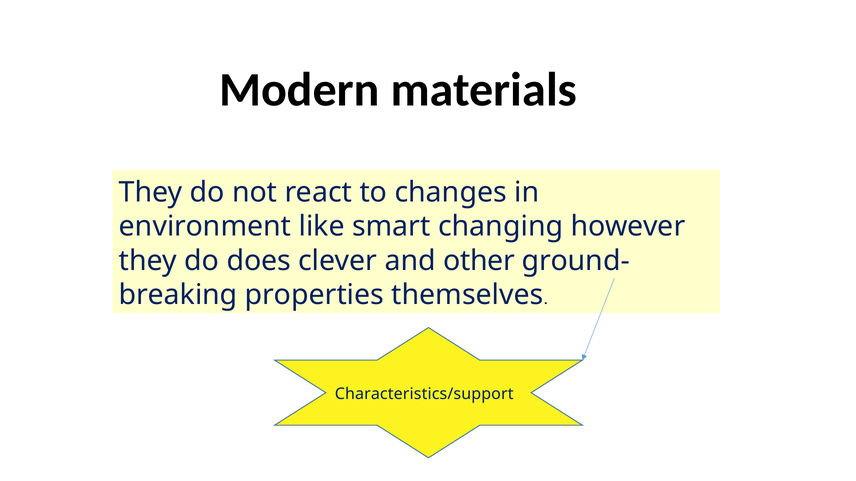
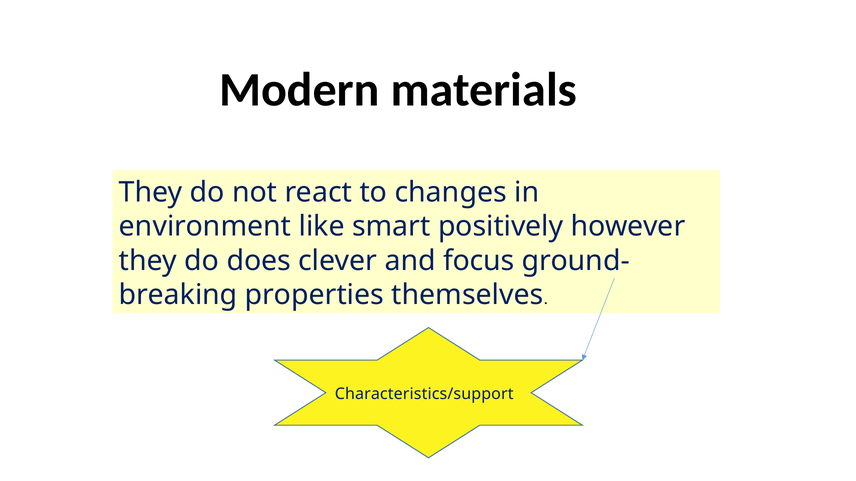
changing: changing -> positively
other: other -> focus
